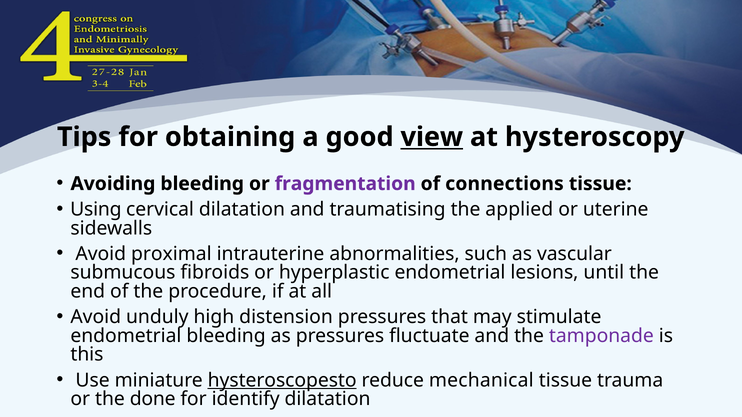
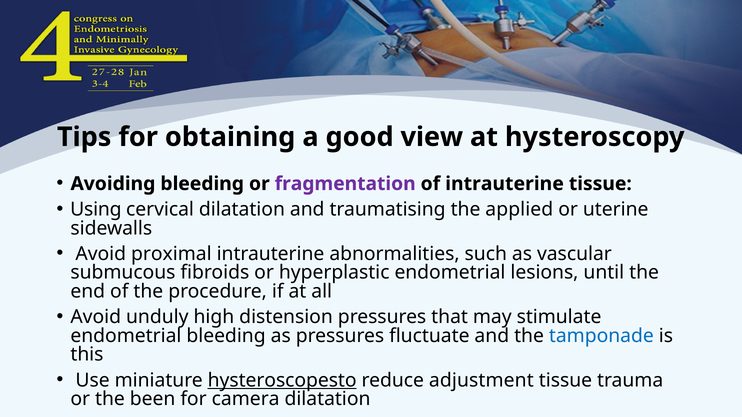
view underline: present -> none
of connections: connections -> intrauterine
tamponade colour: purple -> blue
mechanical: mechanical -> adjustment
done: done -> been
identify: identify -> camera
